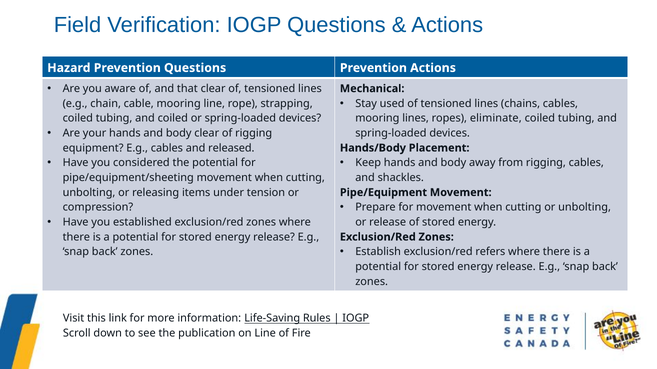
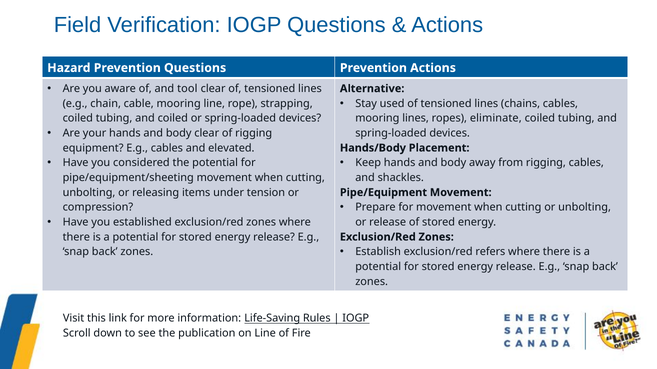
that: that -> tool
Mechanical: Mechanical -> Alternative
released: released -> elevated
